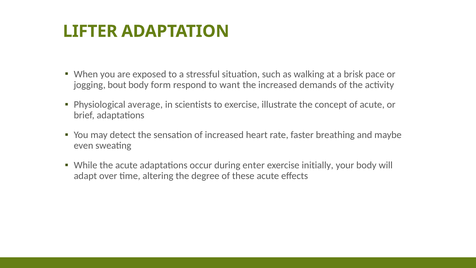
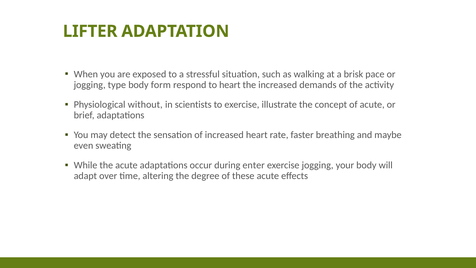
bout: bout -> type
to want: want -> heart
average: average -> without
exercise initially: initially -> jogging
